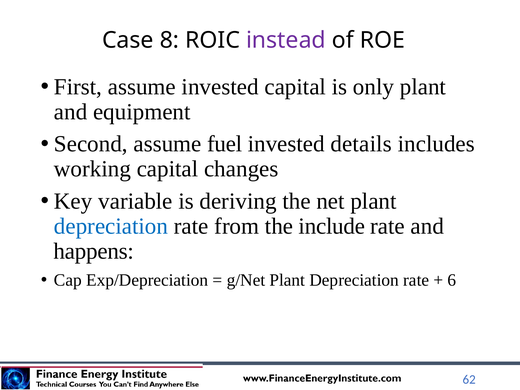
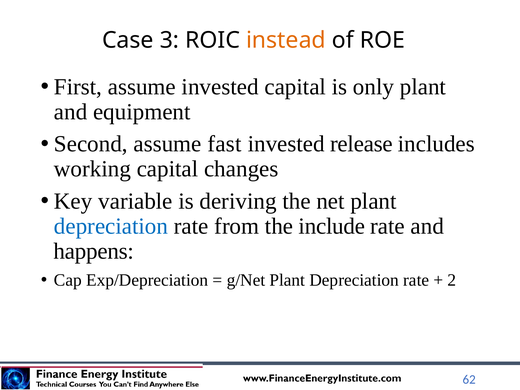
8: 8 -> 3
instead colour: purple -> orange
fuel: fuel -> fast
details: details -> release
6: 6 -> 2
